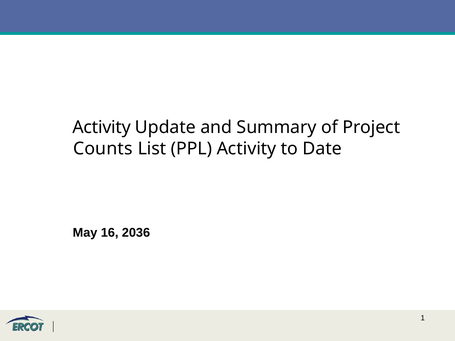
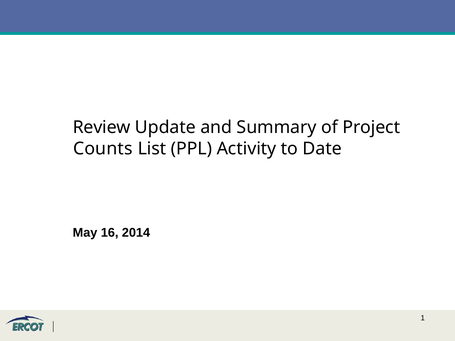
Activity at (102, 128): Activity -> Review
2036: 2036 -> 2014
